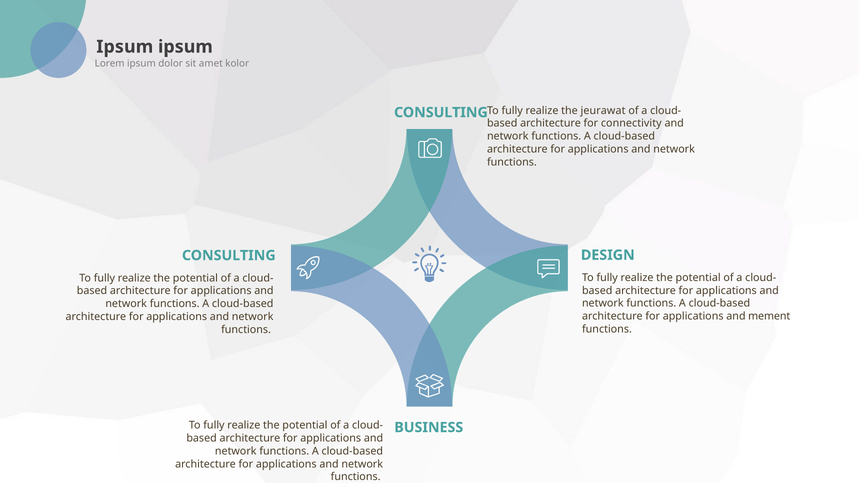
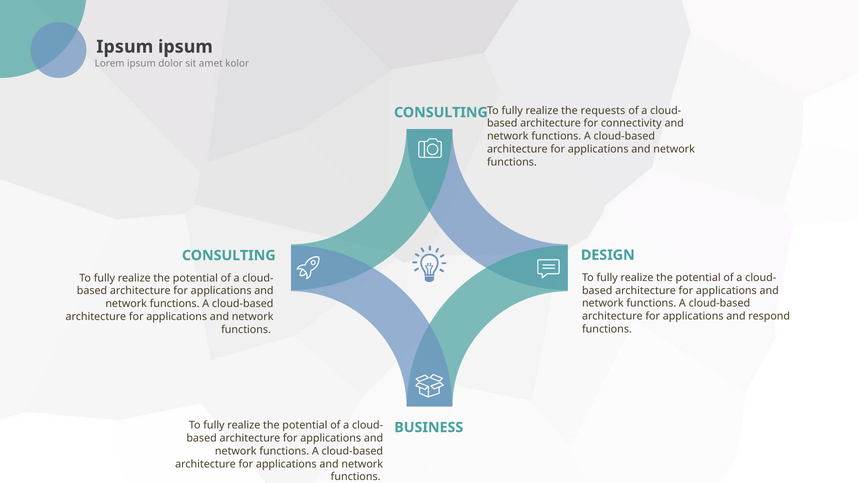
jeurawat: jeurawat -> requests
mement: mement -> respond
